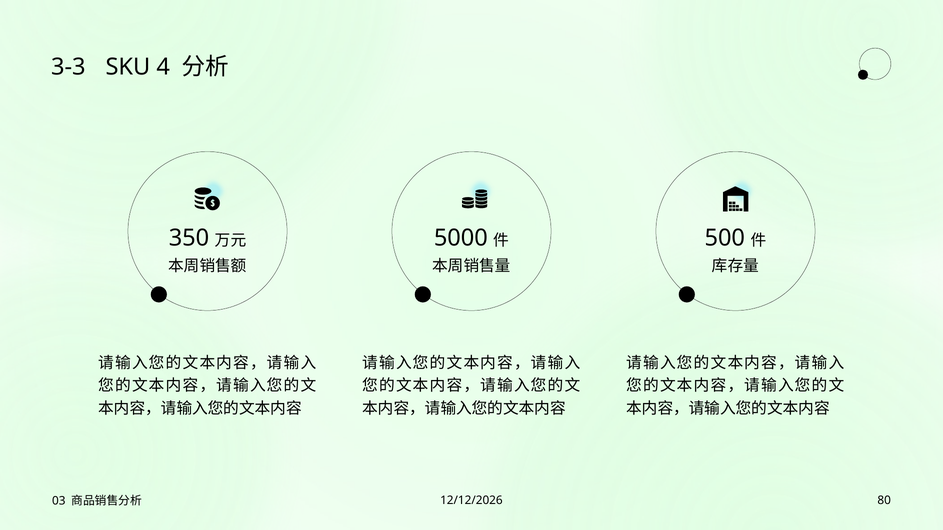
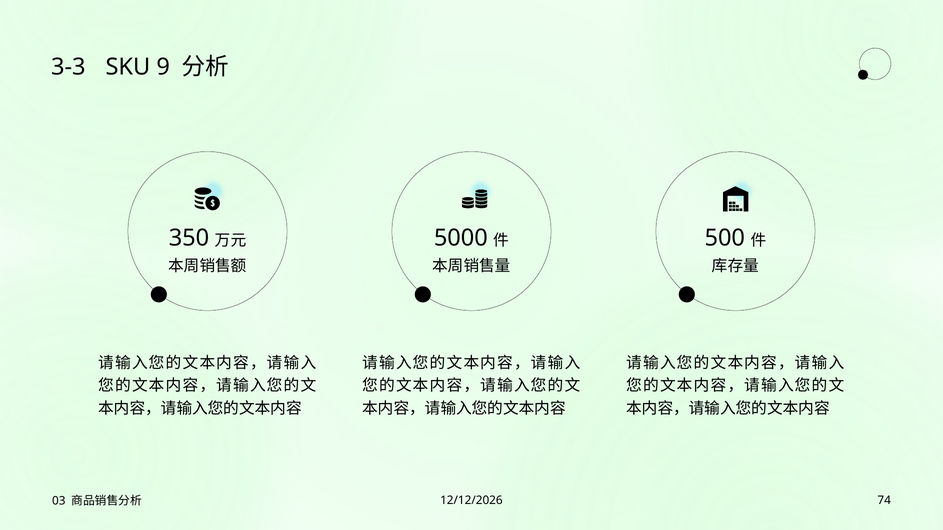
4: 4 -> 9
80: 80 -> 74
